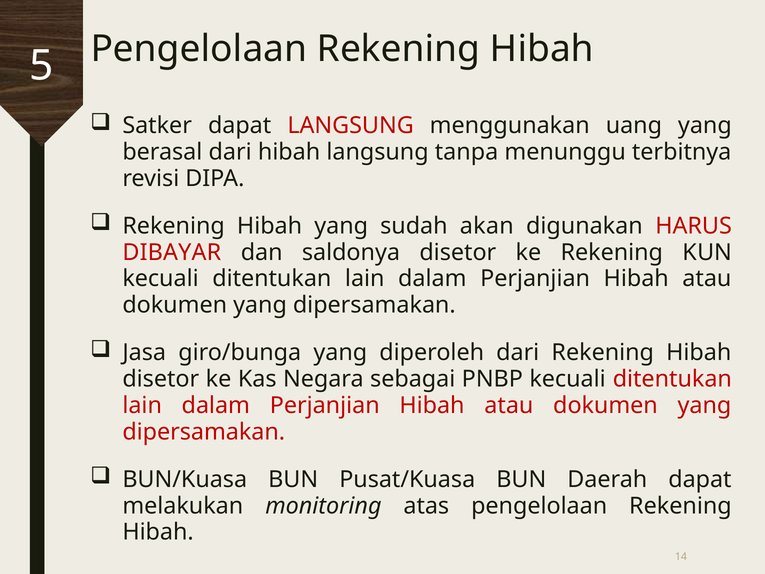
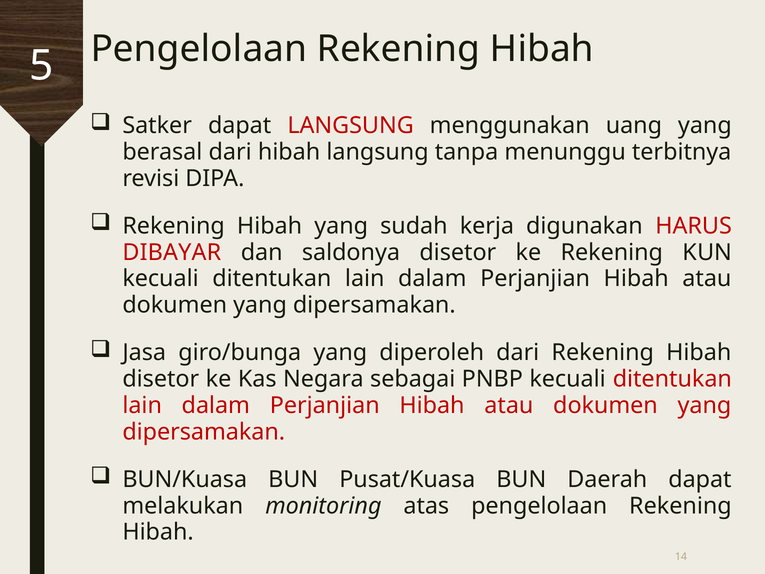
akan: akan -> kerja
